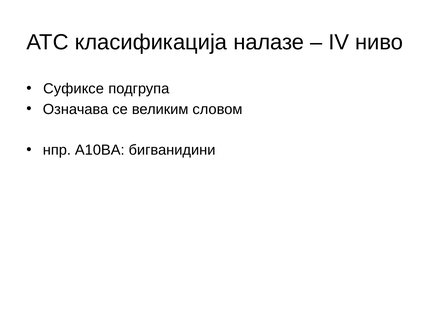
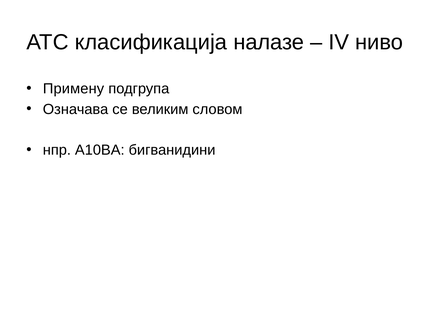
Суфиксе: Суфиксе -> Примену
